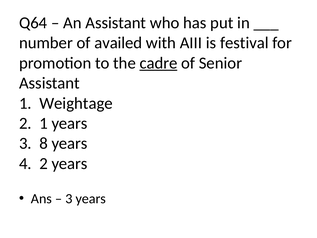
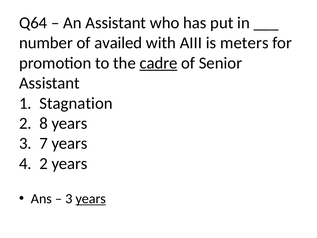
festival: festival -> meters
Weightage: Weightage -> Stagnation
2 1: 1 -> 8
8: 8 -> 7
years at (91, 199) underline: none -> present
